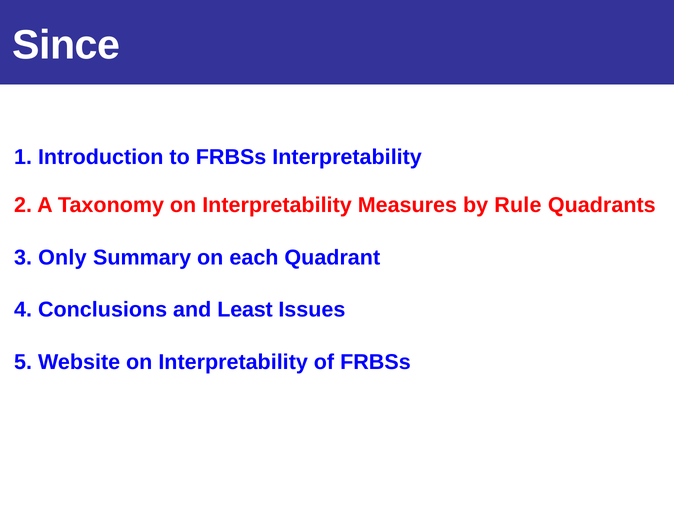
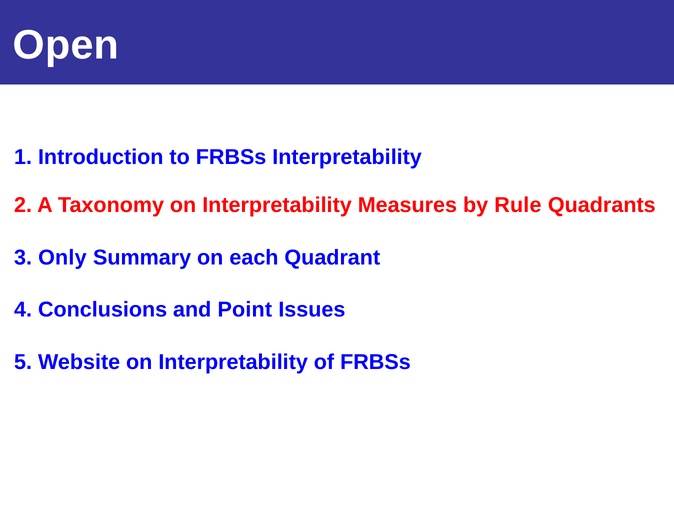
Since: Since -> Open
Least: Least -> Point
